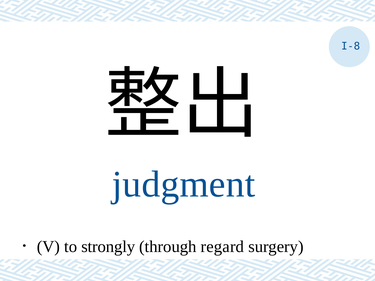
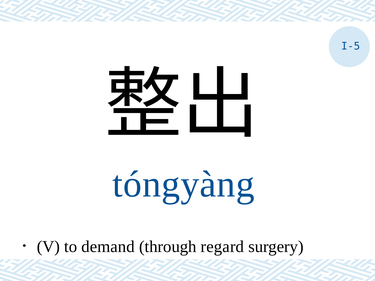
I-8: I-8 -> I-5
judgment: judgment -> tóngyàng
strongly: strongly -> demand
